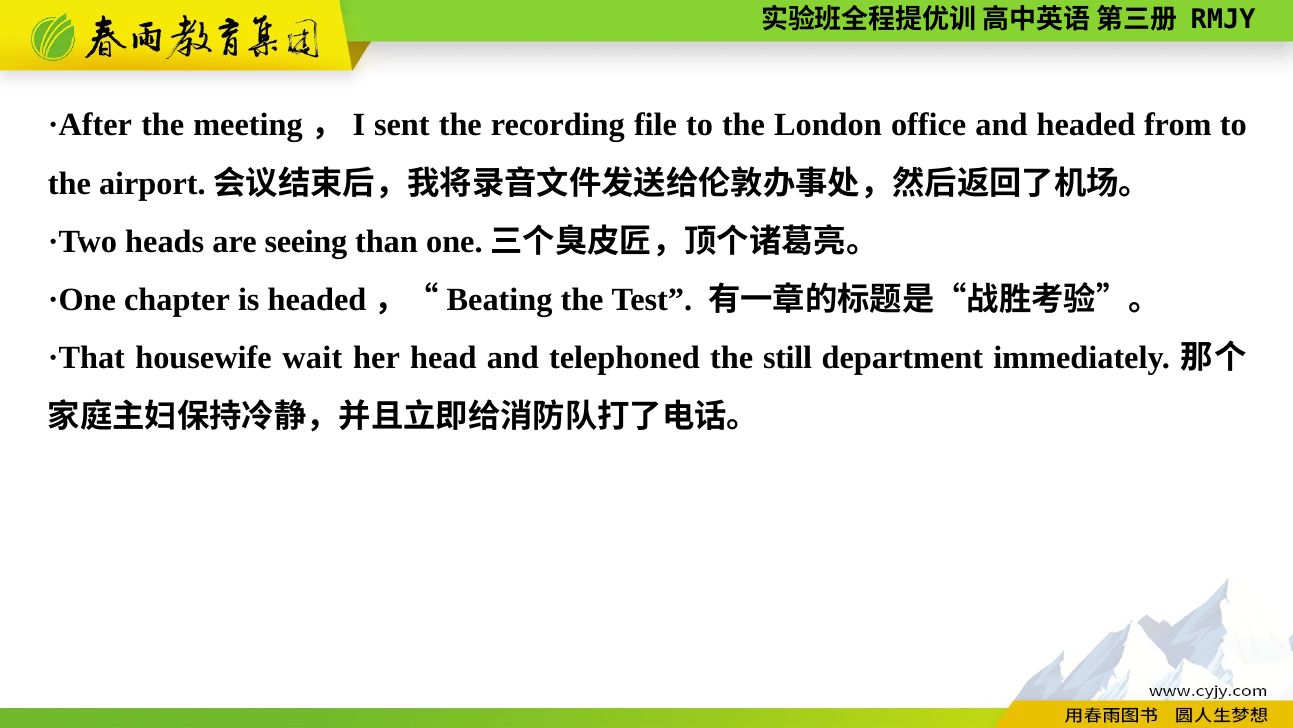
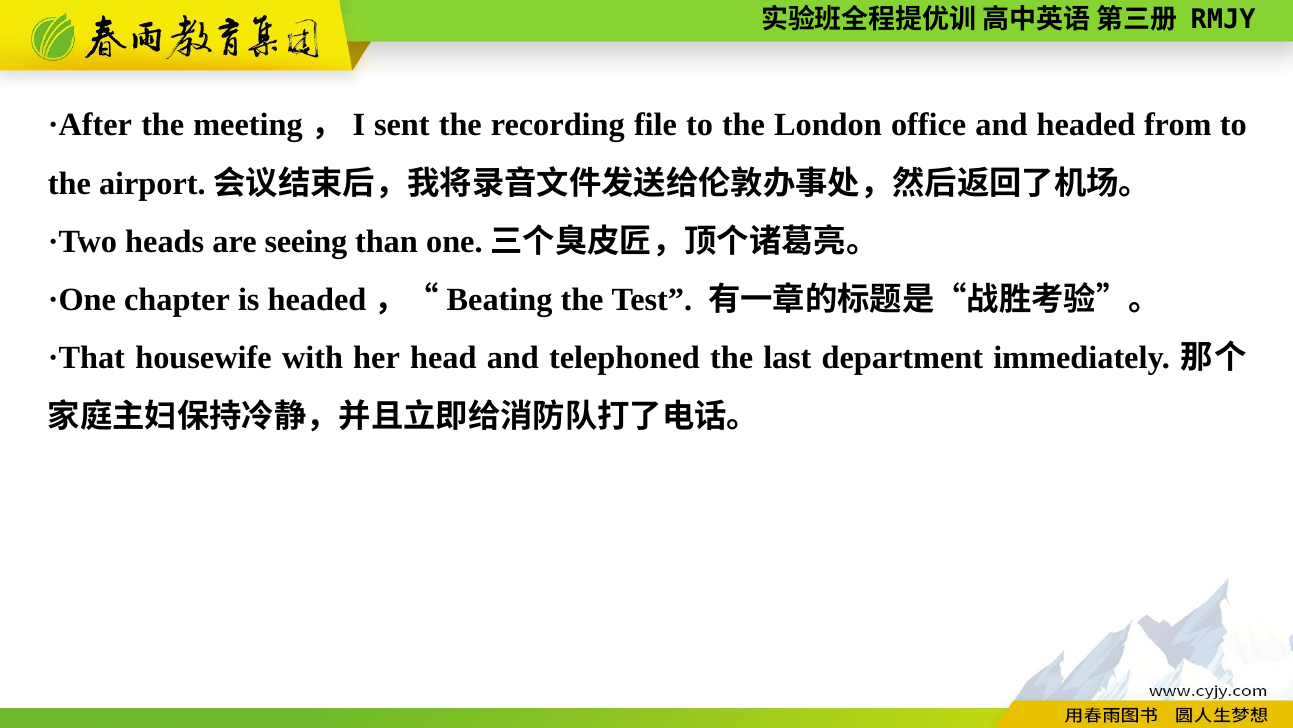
wait: wait -> with
still: still -> last
